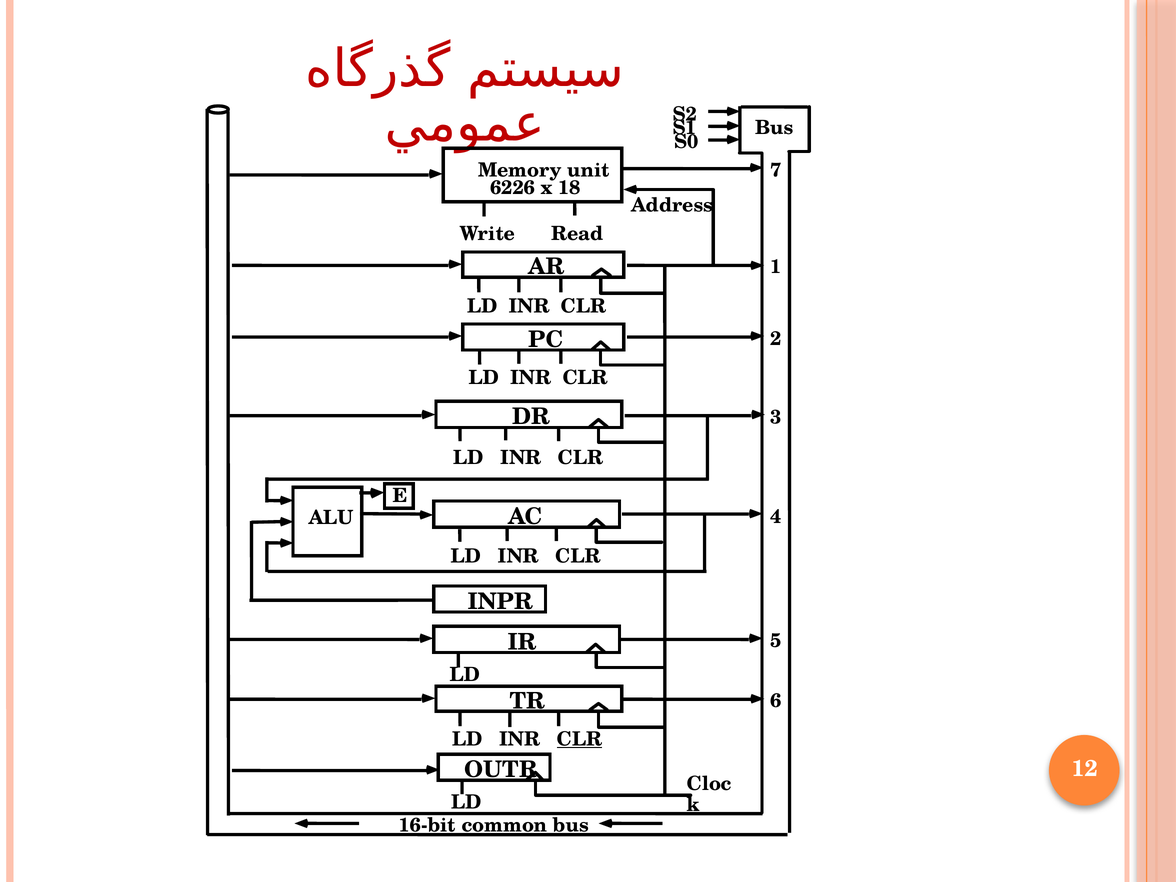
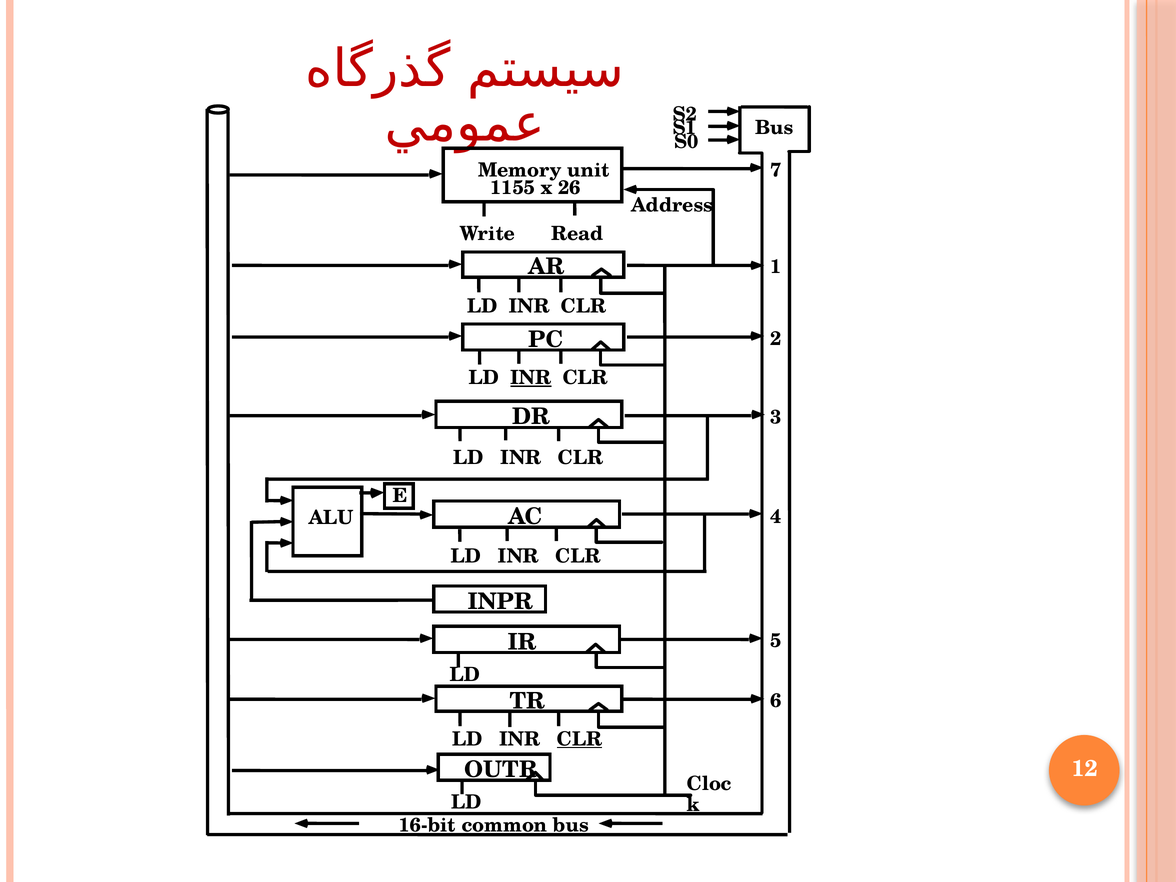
6226: 6226 -> 1155
18: 18 -> 26
INR at (531, 378) underline: none -> present
